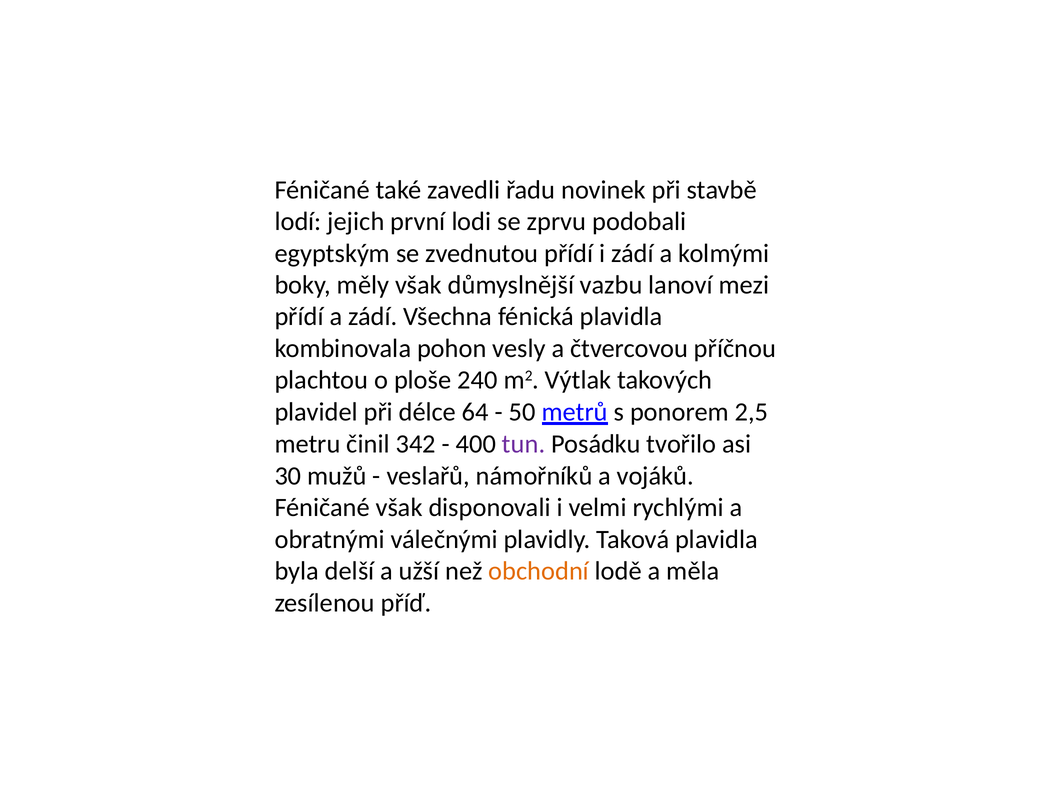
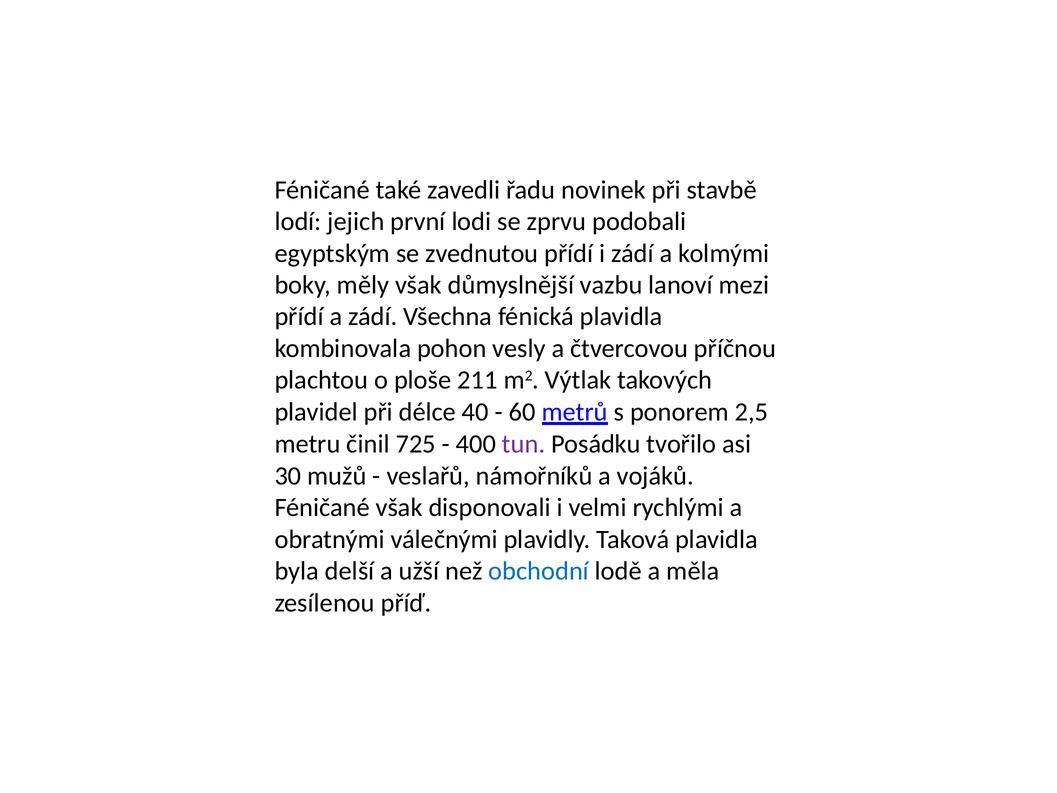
240: 240 -> 211
64: 64 -> 40
50: 50 -> 60
342: 342 -> 725
obchodní colour: orange -> blue
